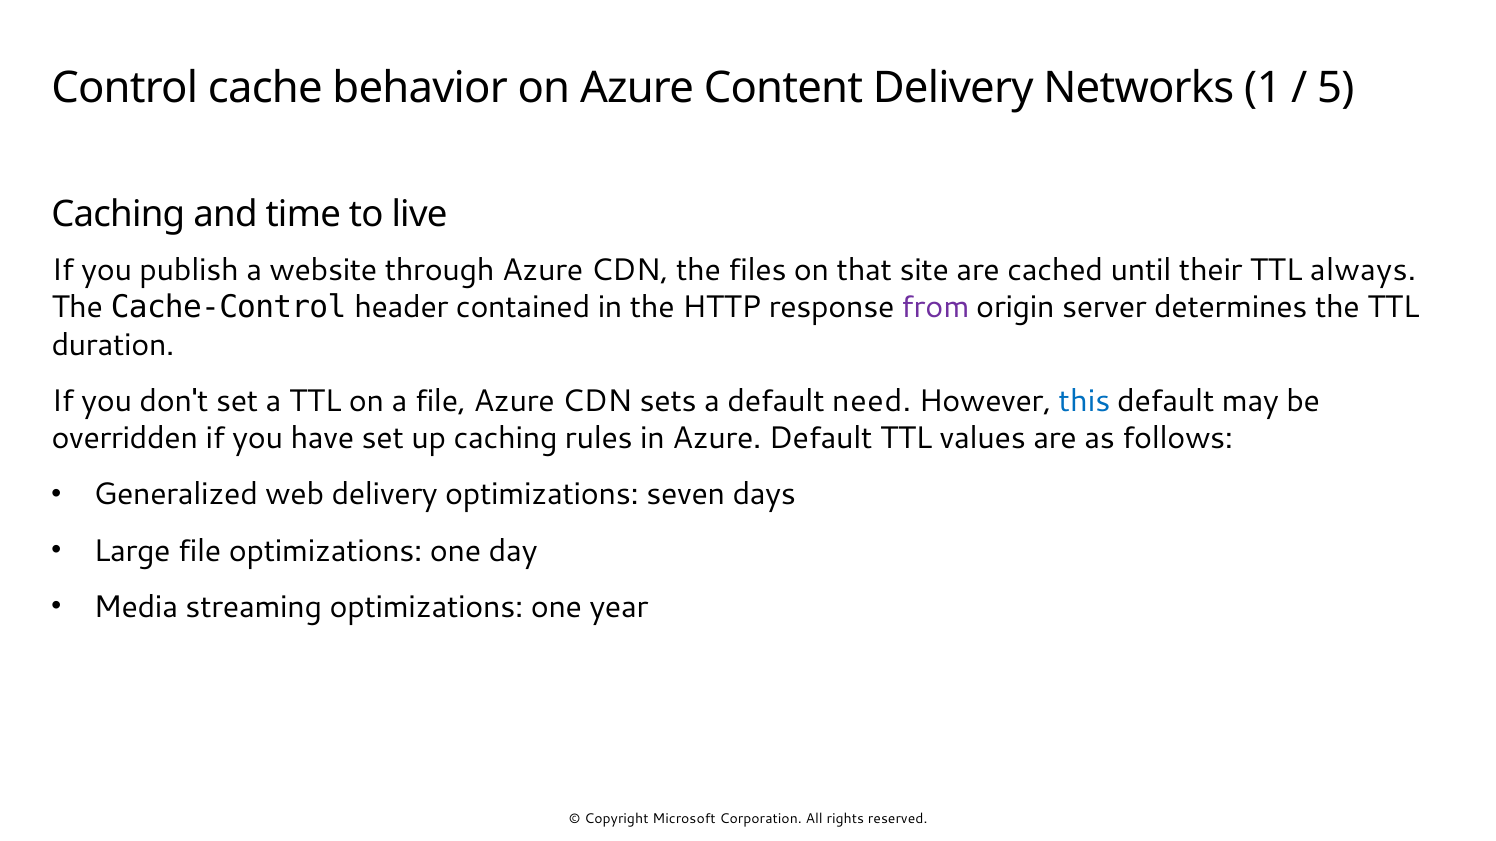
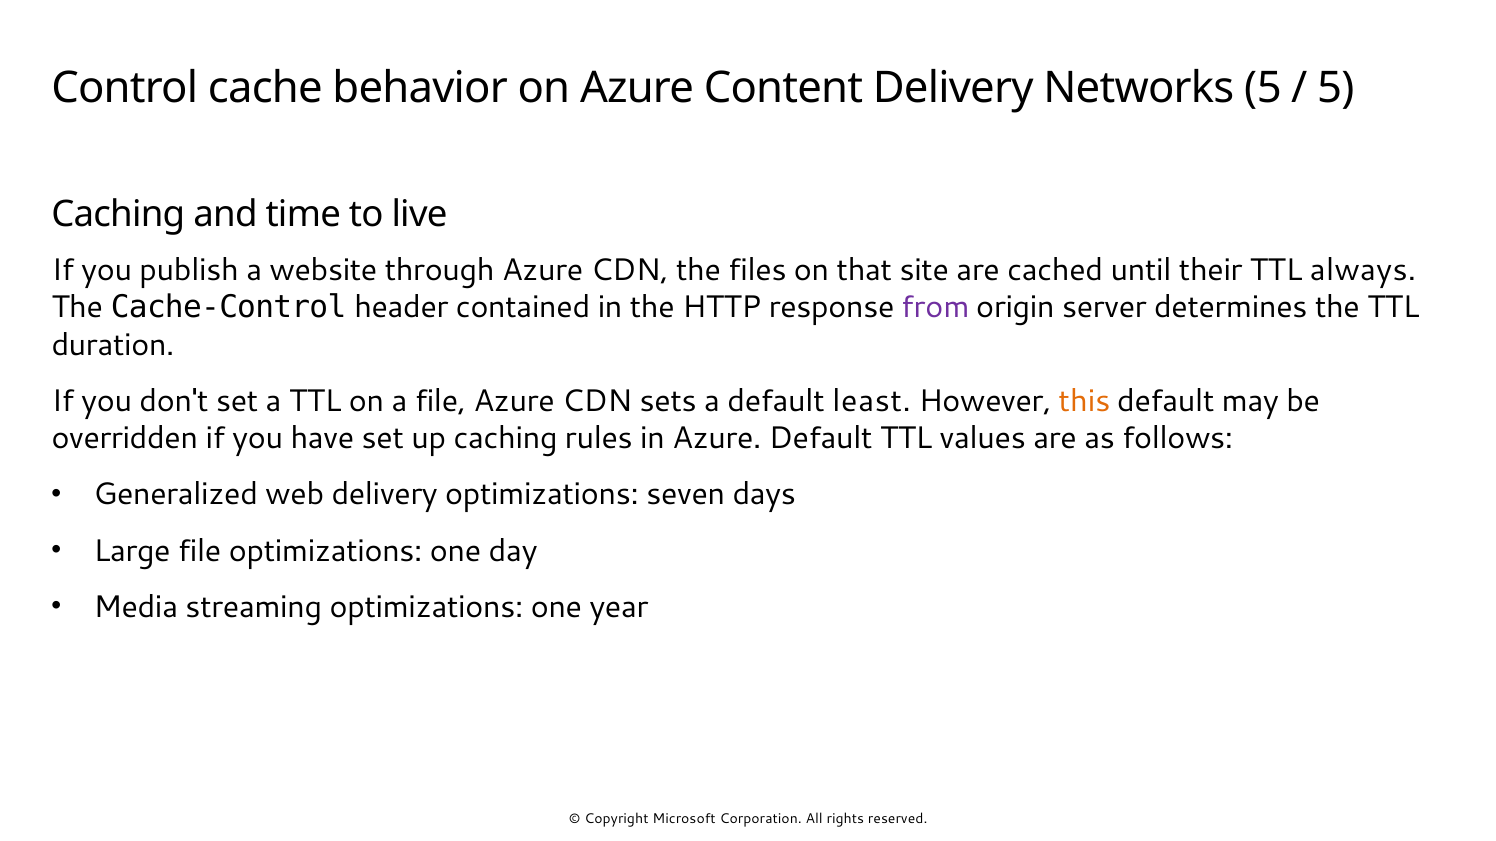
Networks 1: 1 -> 5
need: need -> least
this colour: blue -> orange
